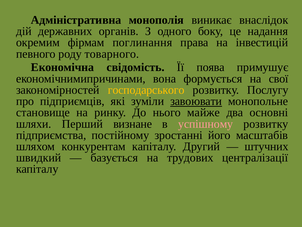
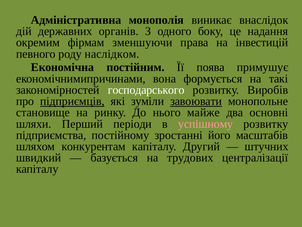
поглинання: поглинання -> зменшуючи
товарного: товарного -> наслідком
свідомість: свідомість -> постійним
свої: свої -> такі
господарського colour: yellow -> white
Послугу: Послугу -> Виробів
підприємців underline: none -> present
визнане: визнане -> періоди
